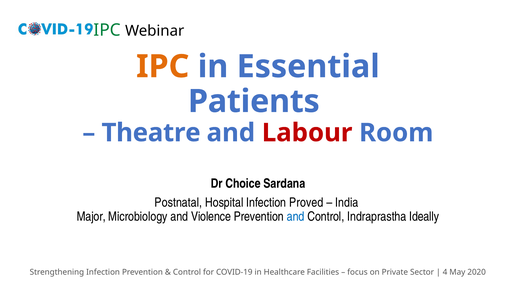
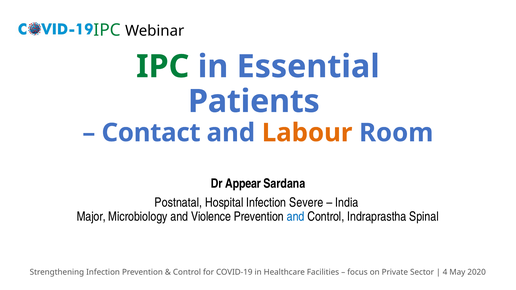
IPC at (163, 67) colour: orange -> green
Theatre: Theatre -> Contact
Labour colour: red -> orange
Choice: Choice -> Appear
Proved: Proved -> Severe
Ideally: Ideally -> Spinal
